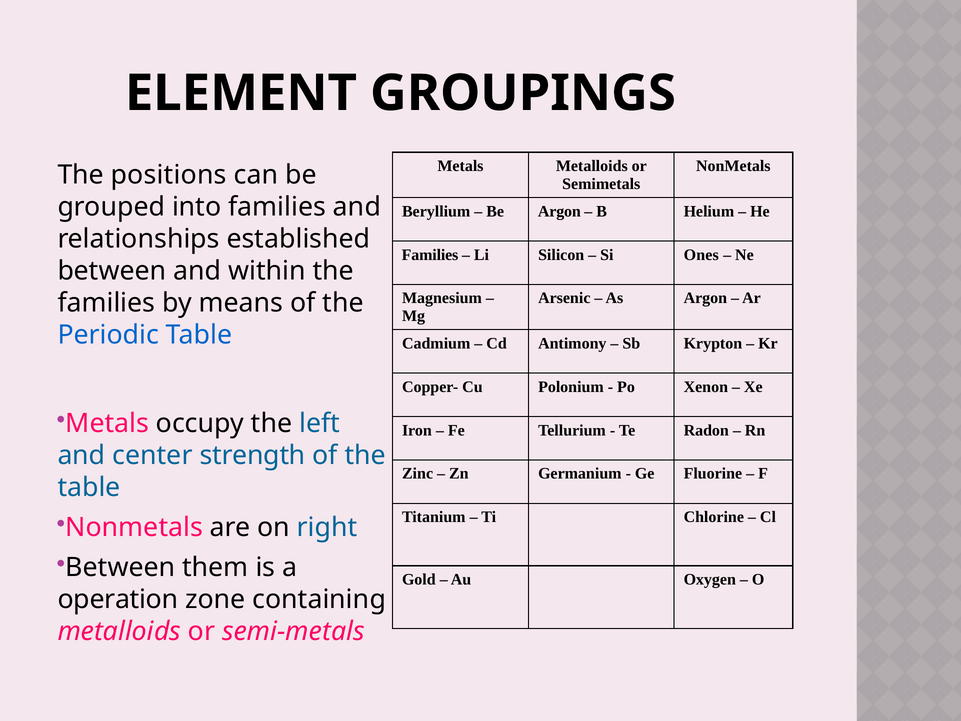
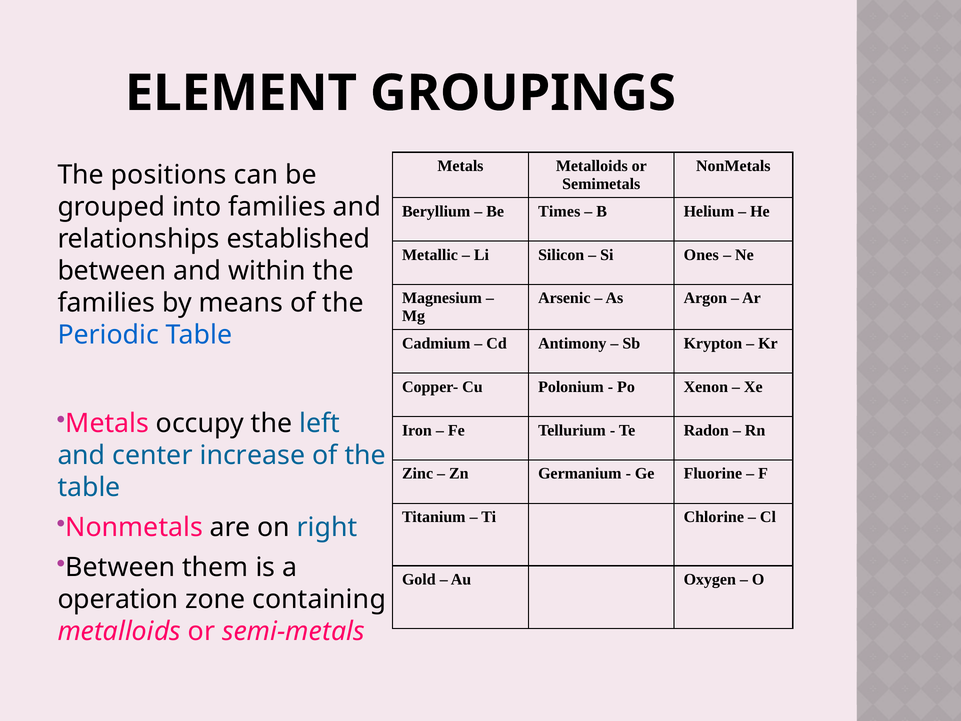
Be Argon: Argon -> Times
Families at (430, 255): Families -> Metallic
strength: strength -> increase
